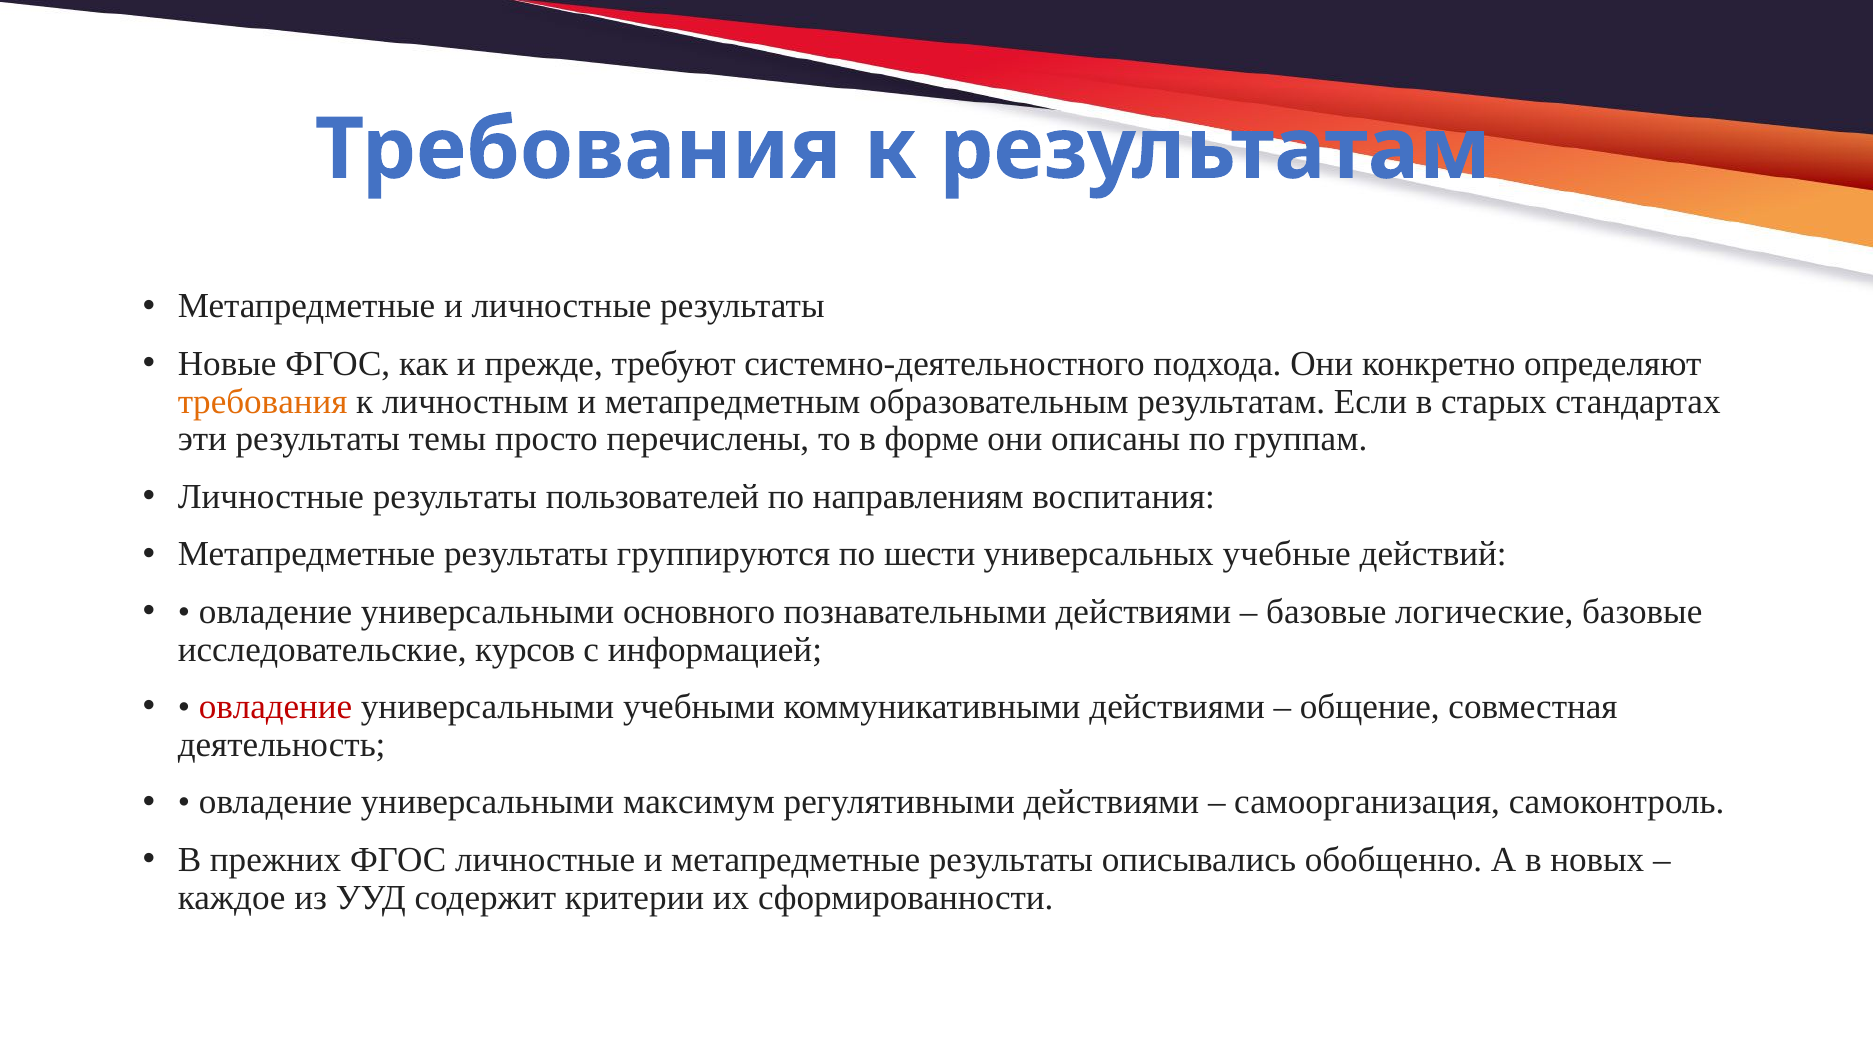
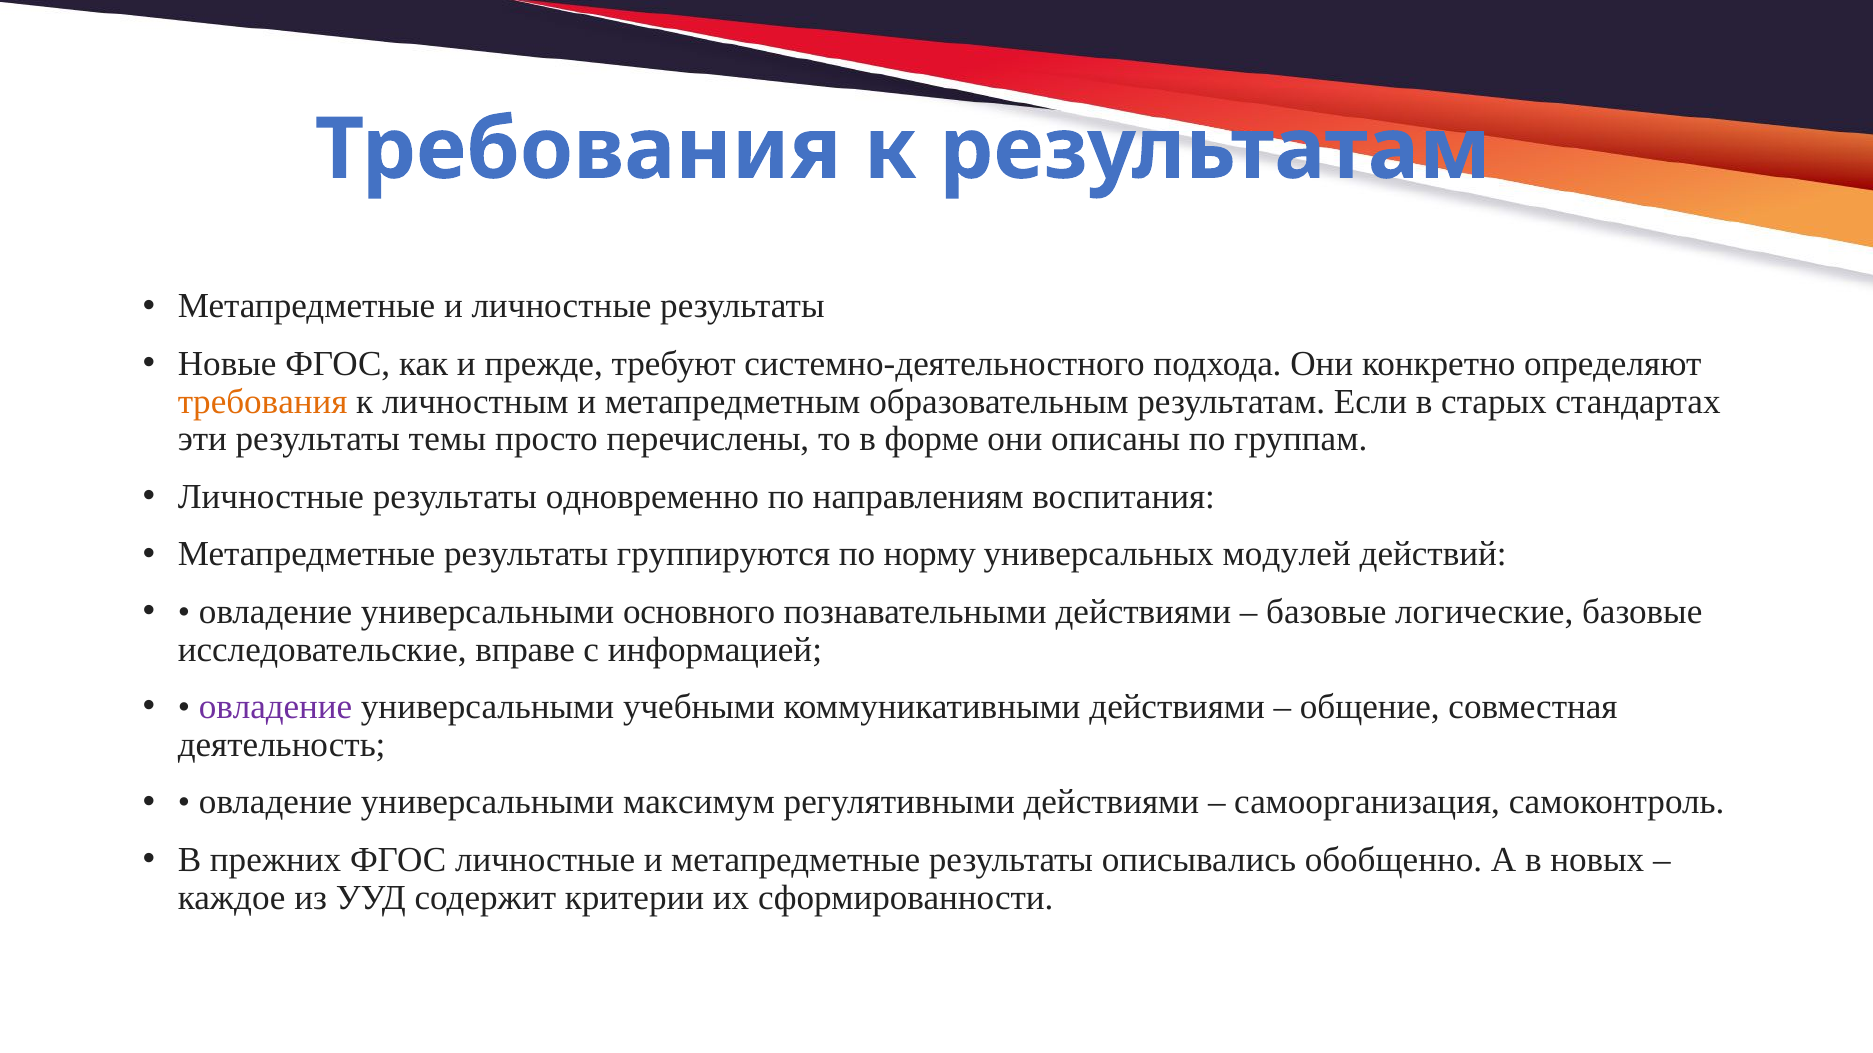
пользователей: пользователей -> одновременно
шести: шести -> норму
учебные: учебные -> модулей
курсов: курсов -> вправе
овладение at (276, 707) colour: red -> purple
